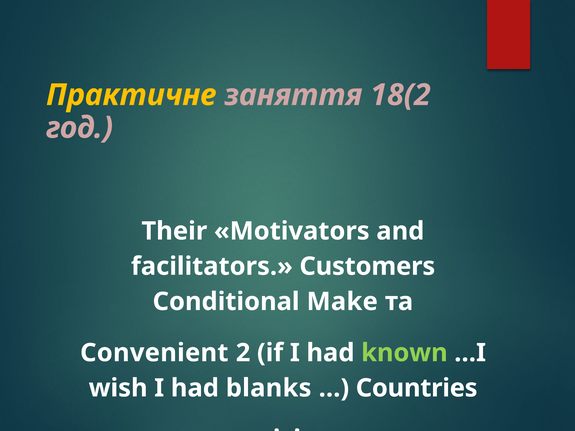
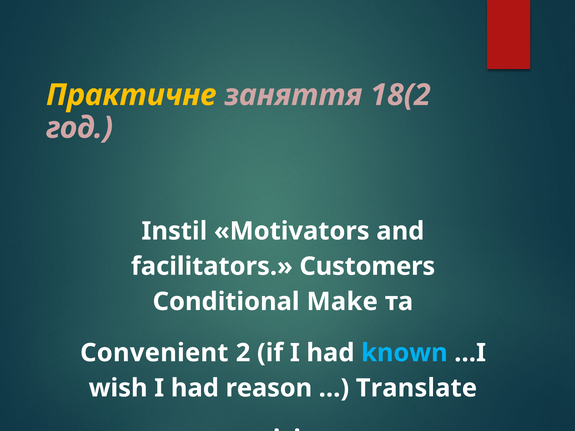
Their: Their -> Instil
known colour: light green -> light blue
blanks: blanks -> reason
Countries: Countries -> Translate
